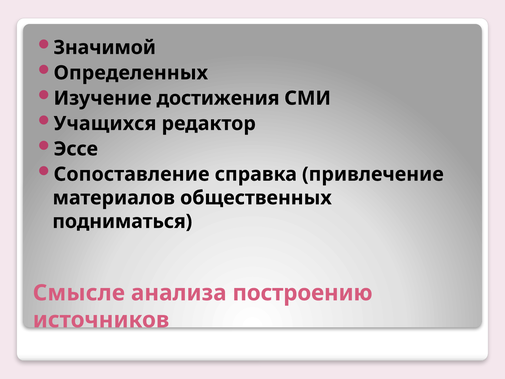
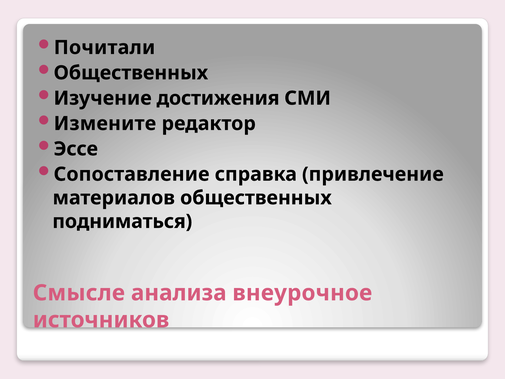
Значимой: Значимой -> Почитали
Определенных at (131, 73): Определенных -> Общественных
Учащихся: Учащихся -> Измените
построению: построению -> внеурочное
